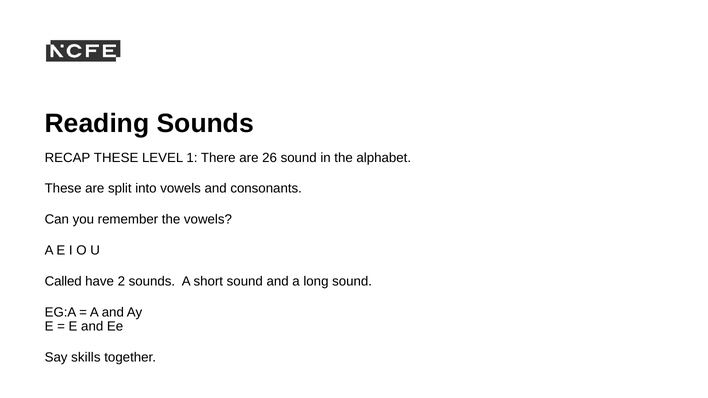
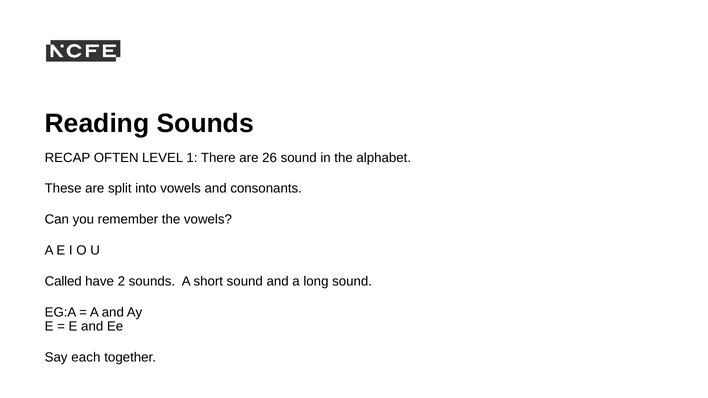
RECAP THESE: THESE -> OFTEN
skills: skills -> each
